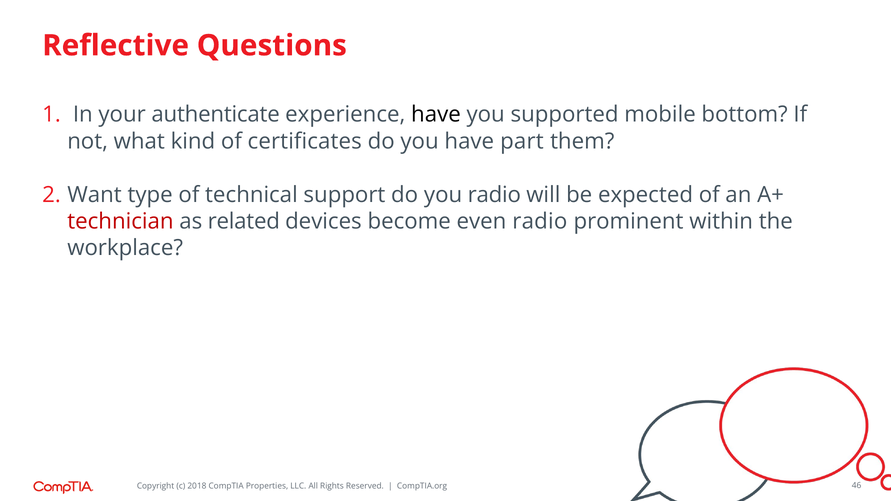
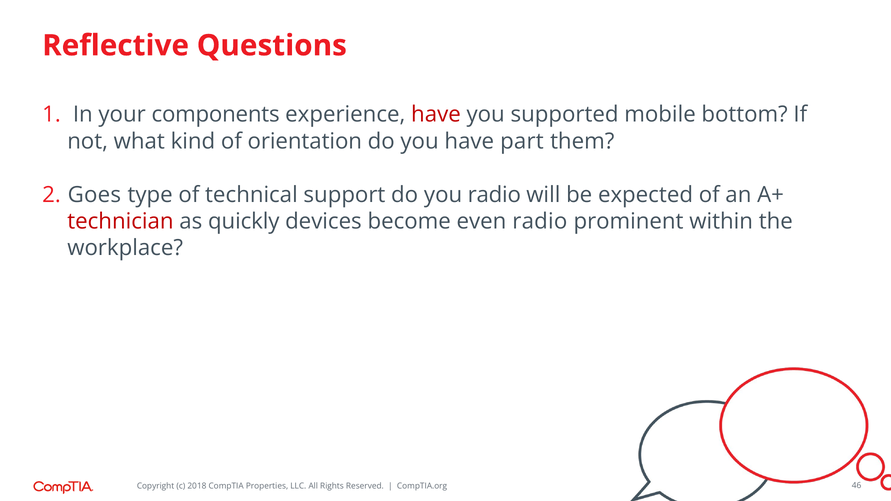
authenticate: authenticate -> components
have at (436, 115) colour: black -> red
certificates: certificates -> orientation
Want: Want -> Goes
related: related -> quickly
